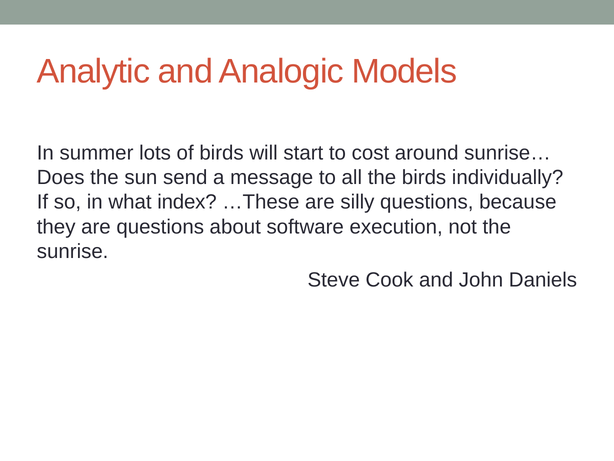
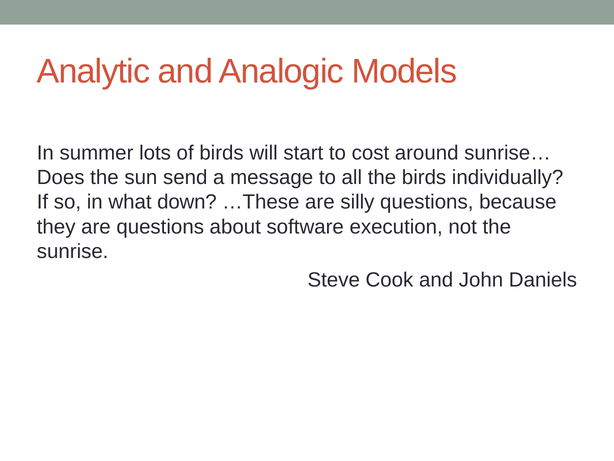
index: index -> down
